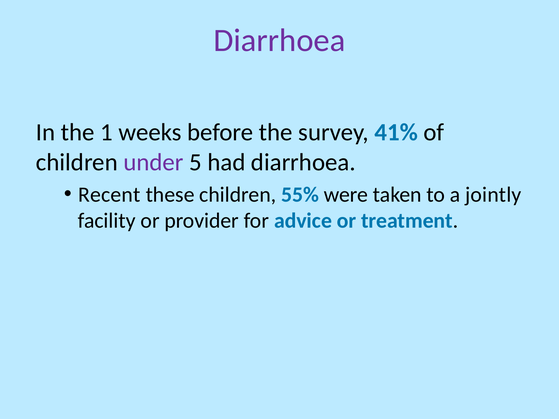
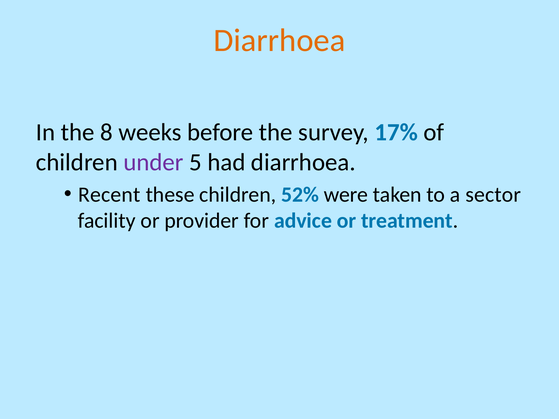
Diarrhoea at (279, 40) colour: purple -> orange
1: 1 -> 8
41%: 41% -> 17%
55%: 55% -> 52%
jointly: jointly -> sector
